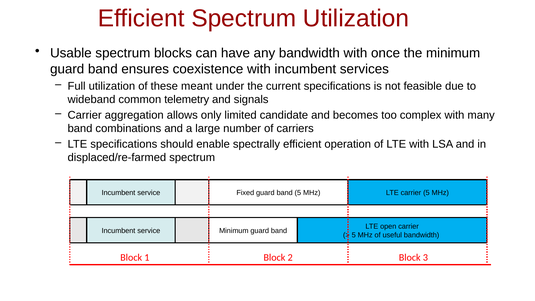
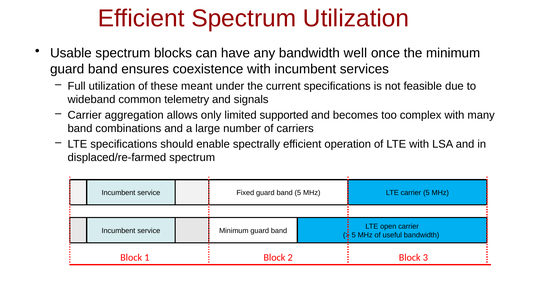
bandwidth with: with -> well
candidate: candidate -> supported
